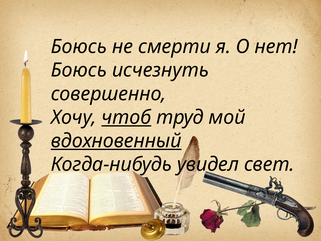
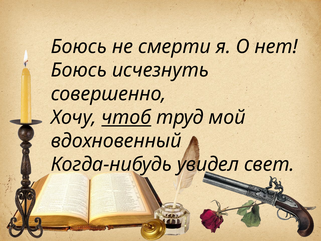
вдохновенный underline: present -> none
